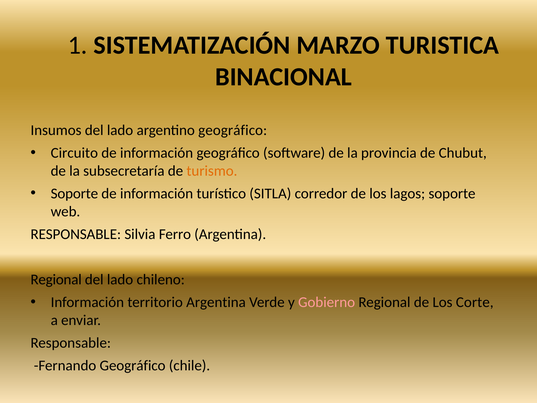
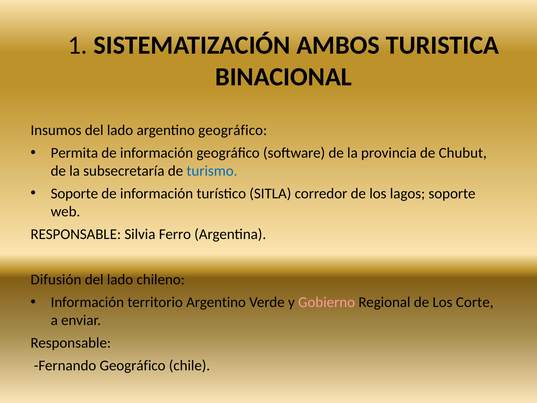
MARZO: MARZO -> AMBOS
Circuito: Circuito -> Permita
turismo colour: orange -> blue
Regional at (56, 279): Regional -> Difusión
territorio Argentina: Argentina -> Argentino
